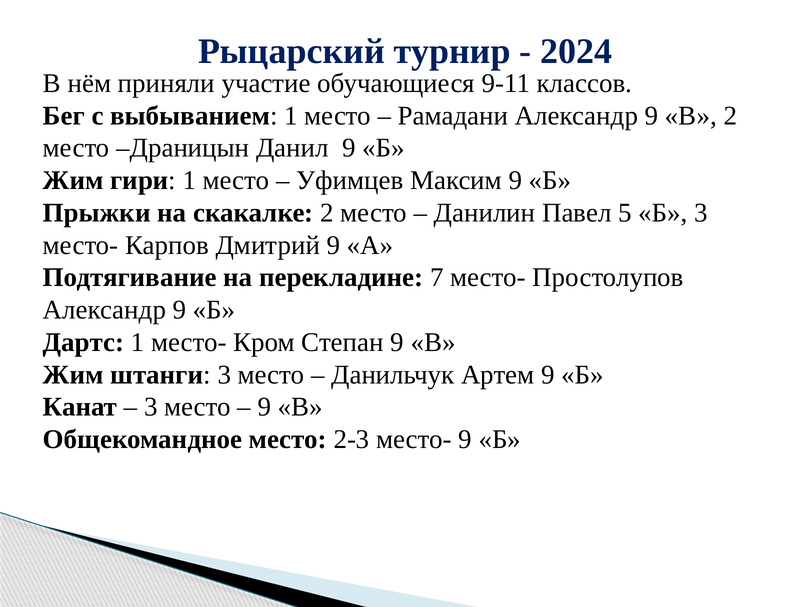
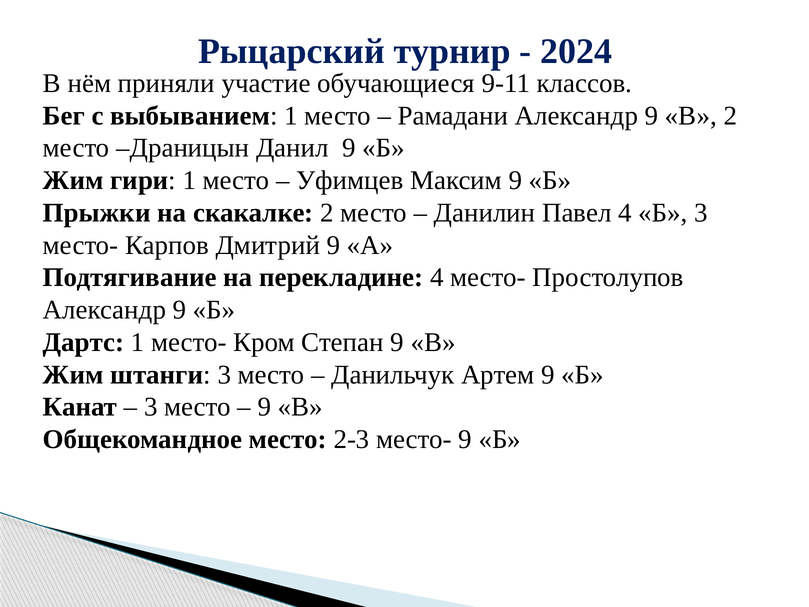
Павел 5: 5 -> 4
перекладине 7: 7 -> 4
